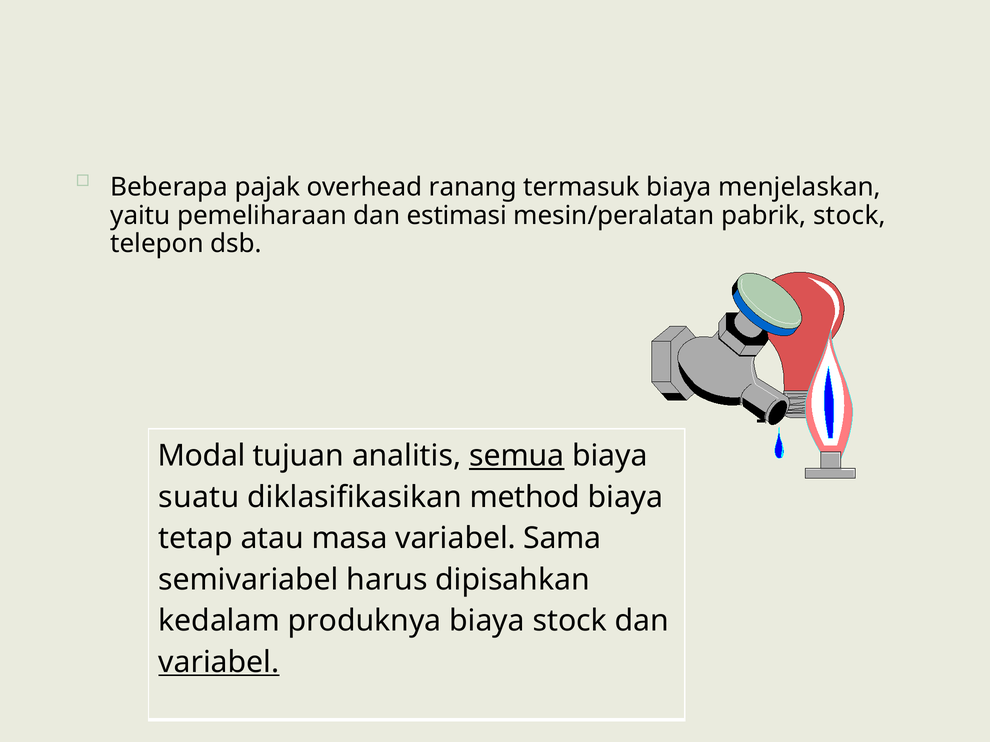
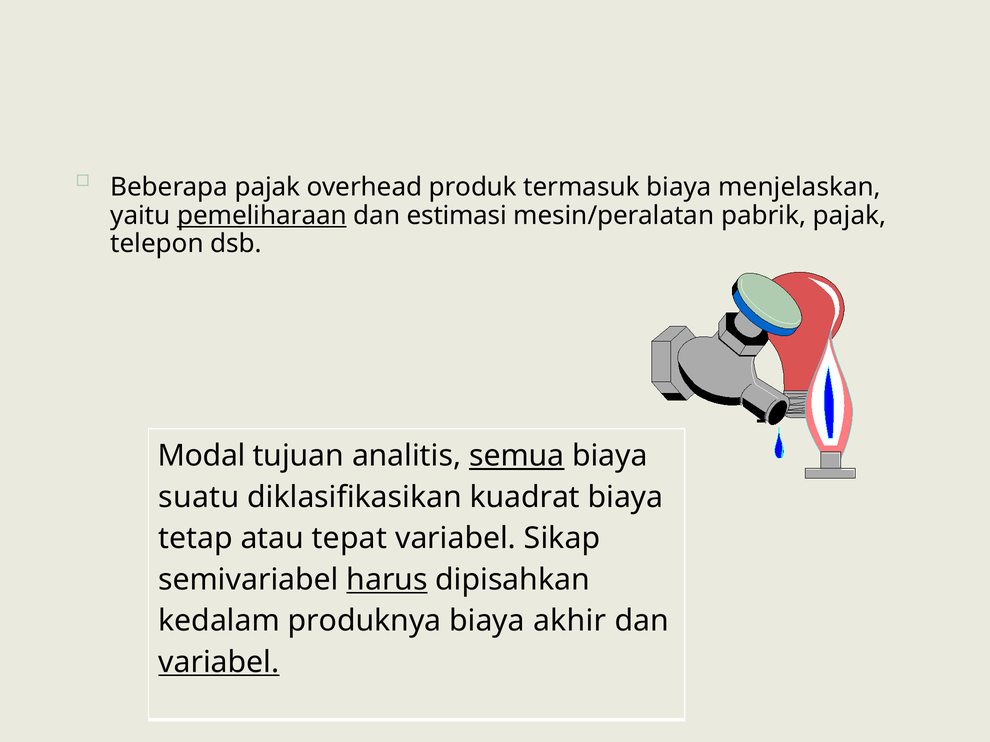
ranang: ranang -> produk
pemeliharaan underline: none -> present
pabrik stock: stock -> pajak
method: method -> kuadrat
masa: masa -> tepat
Sama: Sama -> Sikap
harus underline: none -> present
biaya stock: stock -> akhir
